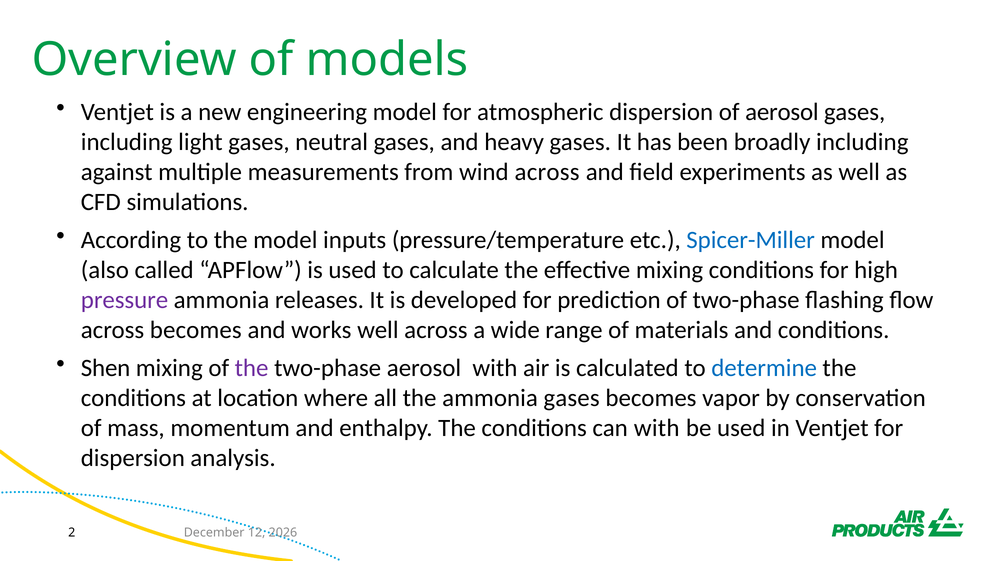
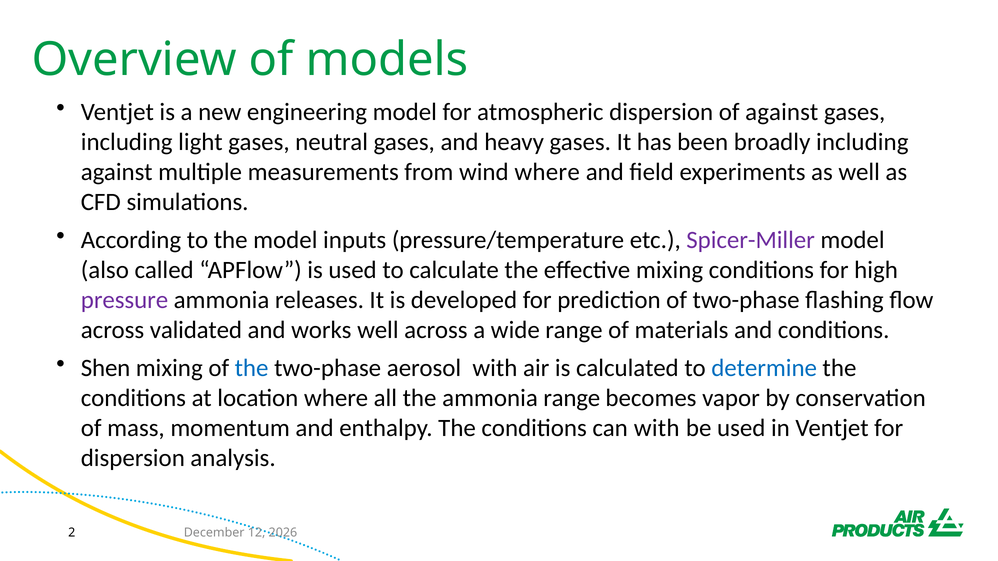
of aerosol: aerosol -> against
wind across: across -> where
Spicer-Miller colour: blue -> purple
across becomes: becomes -> validated
the at (252, 368) colour: purple -> blue
ammonia gases: gases -> range
